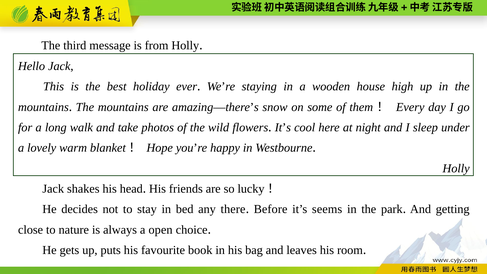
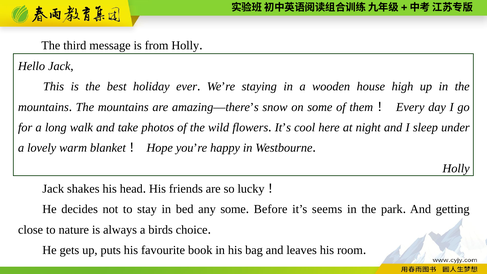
any there: there -> some
open: open -> birds
